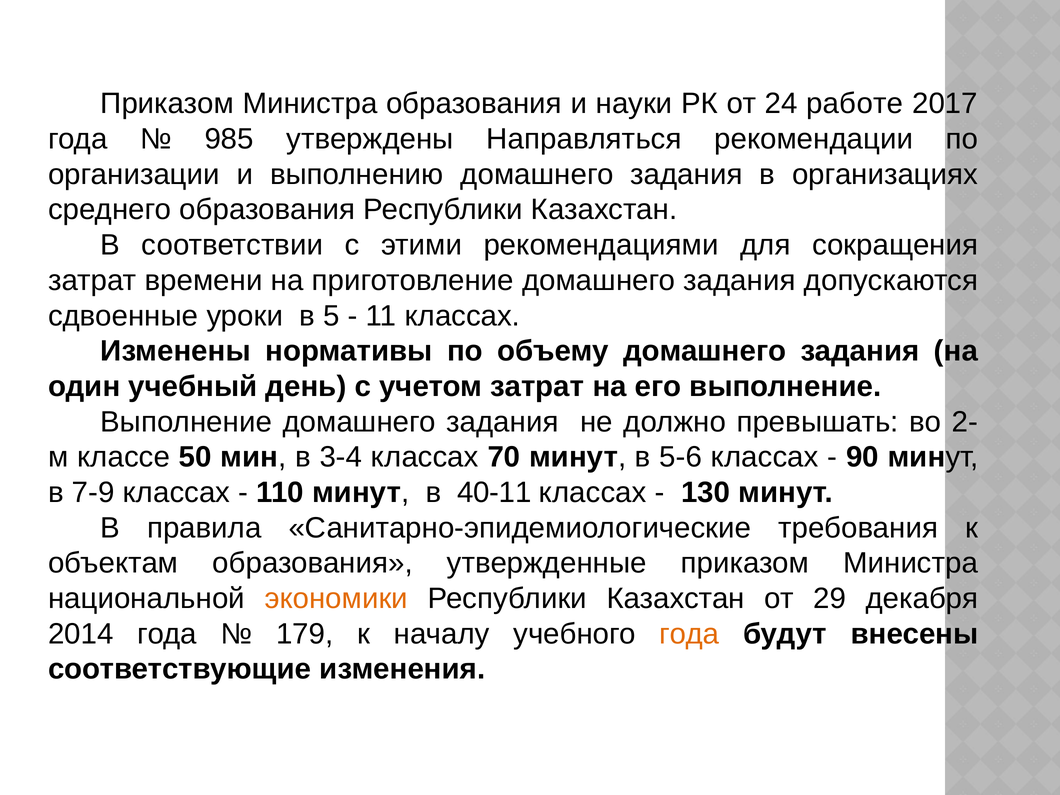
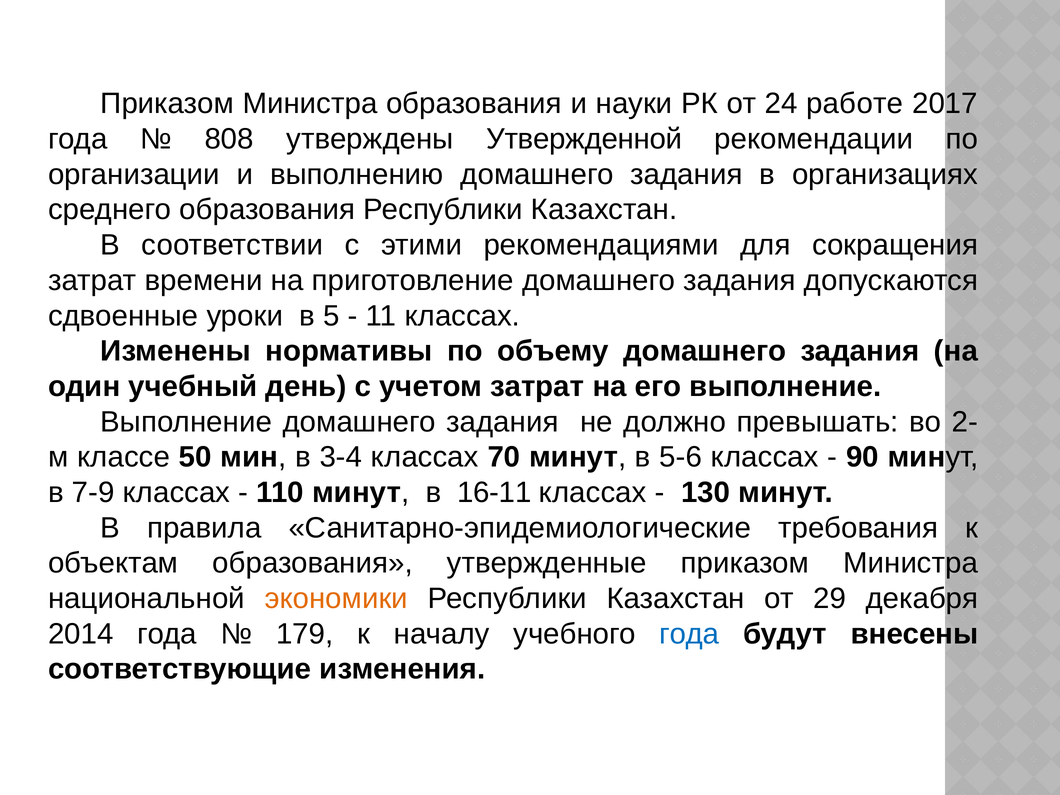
985: 985 -> 808
Направляться: Направляться -> Утвержденной
40-11: 40-11 -> 16-11
года at (689, 634) colour: orange -> blue
